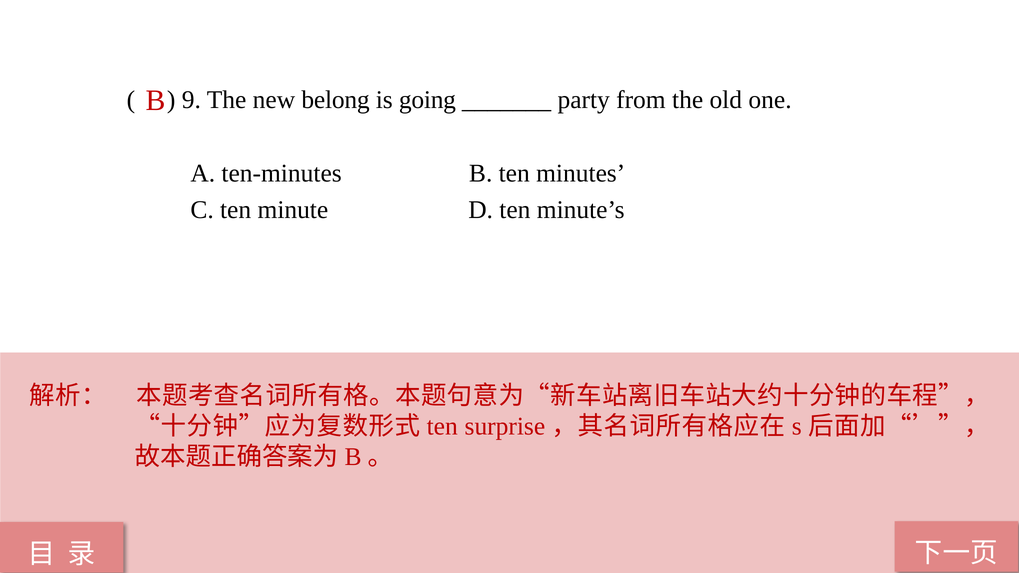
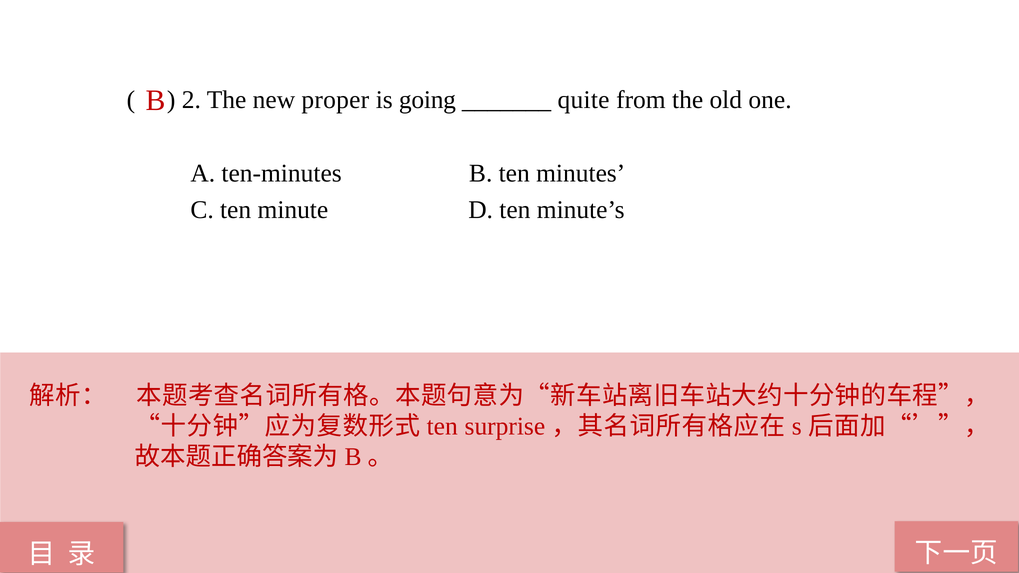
9: 9 -> 2
belong: belong -> proper
party: party -> quite
